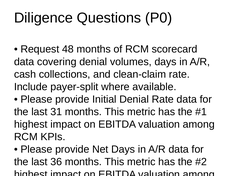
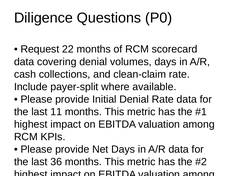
48: 48 -> 22
31: 31 -> 11
